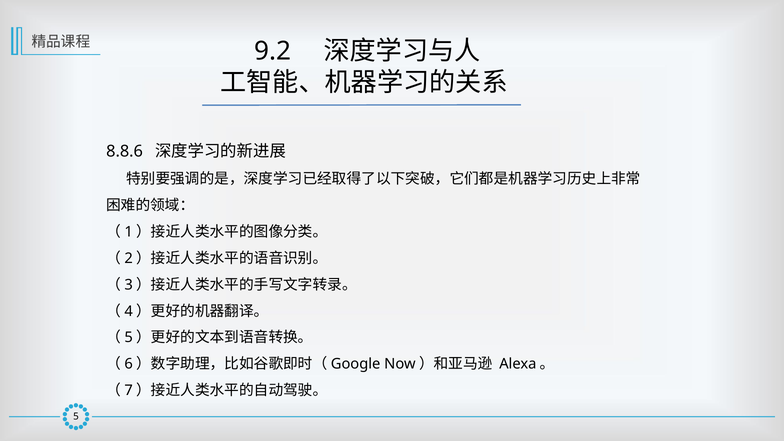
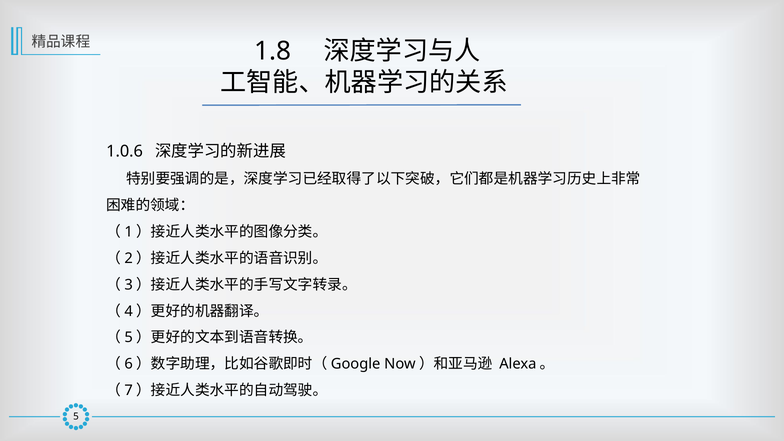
9.2: 9.2 -> 1.8
8.8.6: 8.8.6 -> 1.0.6
